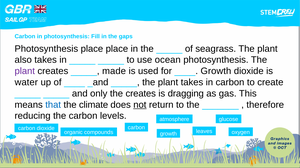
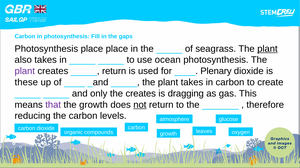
plant at (267, 49) underline: none -> present
made at (114, 71): made -> return
Growth at (216, 71): Growth -> Plenary
water: water -> these
that colour: blue -> purple
the climate: climate -> growth
